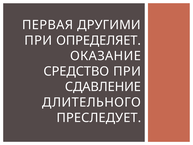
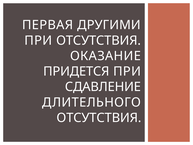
ПРИ ОПРЕДЕЛЯЕТ: ОПРЕДЕЛЯЕТ -> ОТСУТСТВИЯ
СРЕДСТВО: СРЕДСТВО -> ПРИДЕТСЯ
ПРЕСЛЕДУЕТ at (99, 118): ПРЕСЛЕДУЕТ -> ОТСУТСТВИЯ
